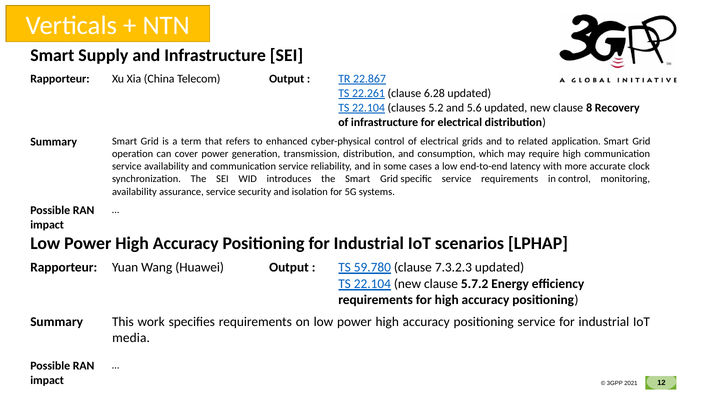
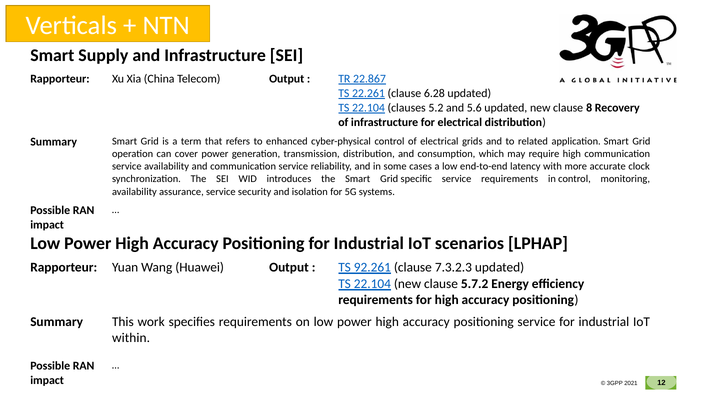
59.780: 59.780 -> 92.261
media: media -> within
